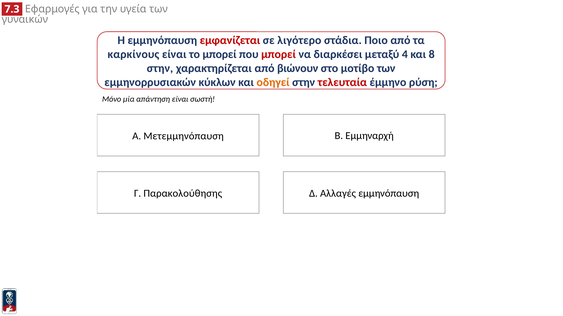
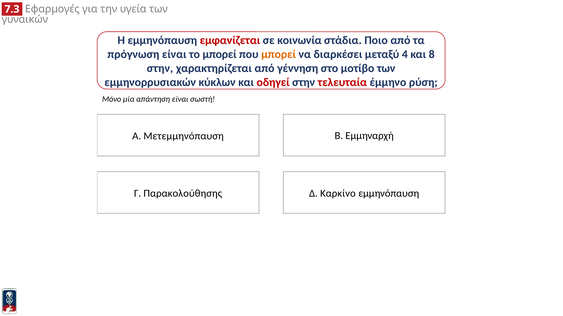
λιγότερο: λιγότερο -> κοινωνία
καρκίνους: καρκίνους -> πρόγνωση
μπορεί at (279, 54) colour: red -> orange
βιώνουν: βιώνουν -> γέννηση
οδηγεί colour: orange -> red
Αλλαγές: Αλλαγές -> Καρκίνο
